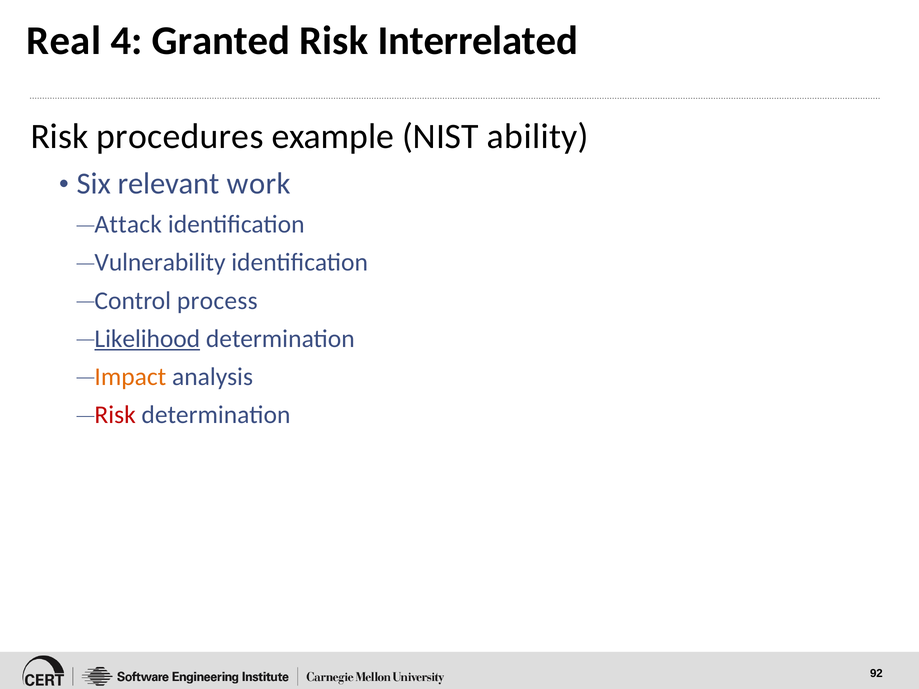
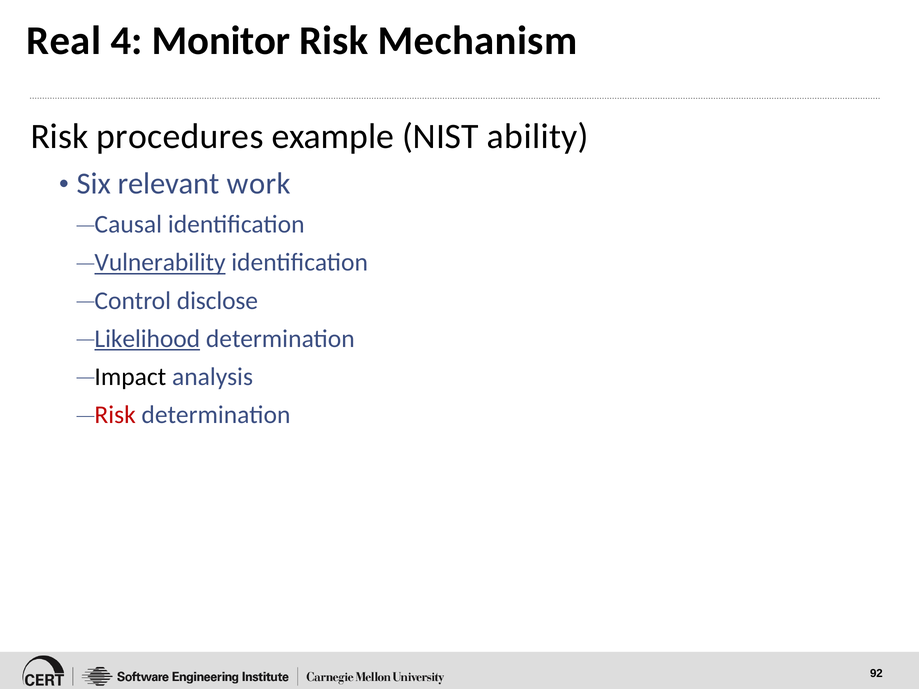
Granted: Granted -> Monitor
Interrelated: Interrelated -> Mechanism
Attack: Attack -> Causal
Vulnerability underline: none -> present
process: process -> disclose
Impact colour: orange -> black
